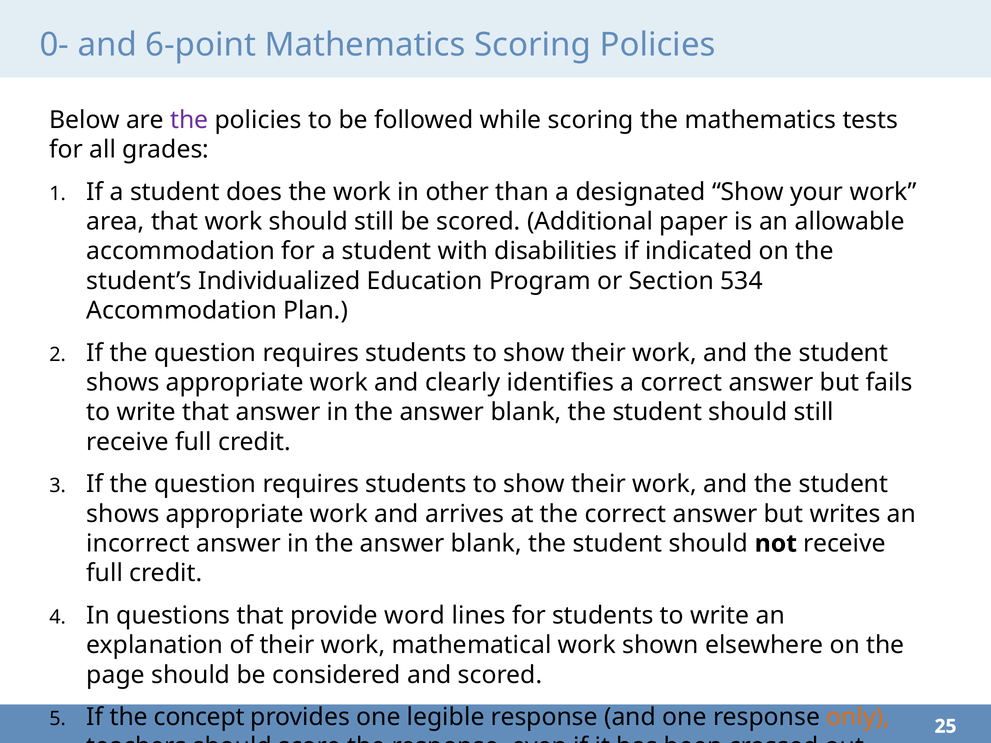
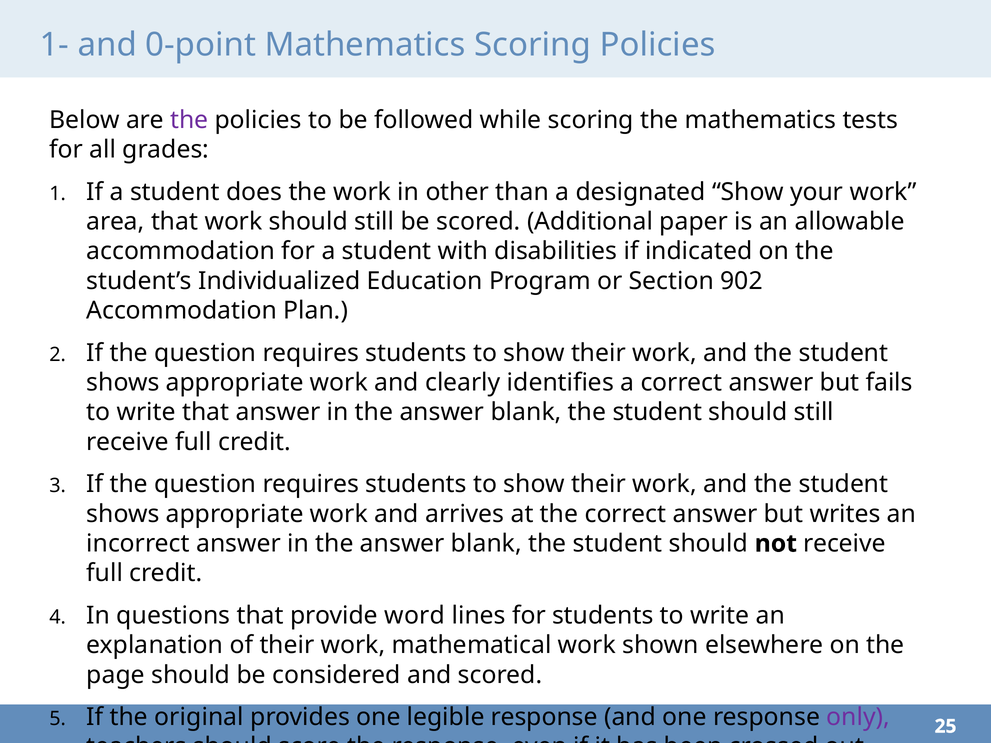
0-: 0- -> 1-
6-point: 6-point -> 0-point
534: 534 -> 902
concept: concept -> original
only colour: orange -> purple
